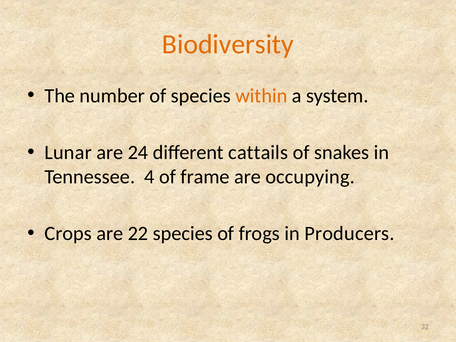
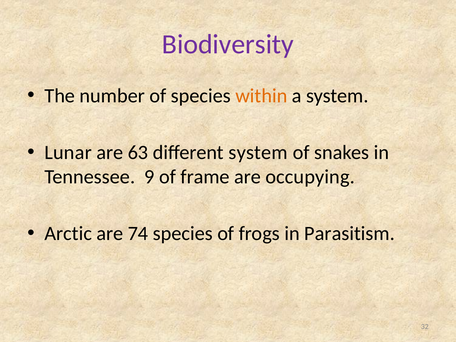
Biodiversity colour: orange -> purple
24: 24 -> 63
different cattails: cattails -> system
4: 4 -> 9
Crops: Crops -> Arctic
22: 22 -> 74
Producers: Producers -> Parasitism
